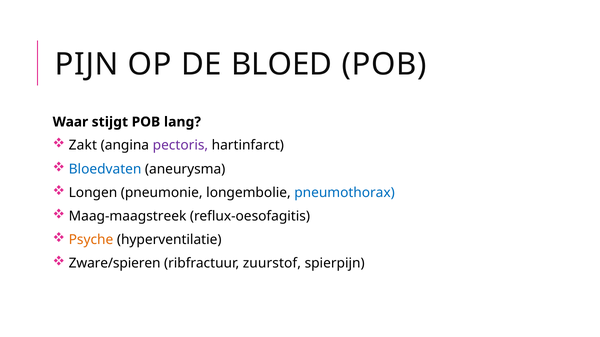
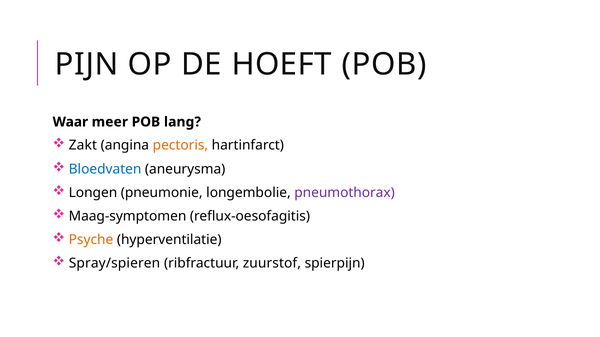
BLOED: BLOED -> HOEFT
stijgt: stijgt -> meer
pectoris colour: purple -> orange
pneumothorax colour: blue -> purple
Maag-maagstreek: Maag-maagstreek -> Maag-symptomen
Zware/spieren: Zware/spieren -> Spray/spieren
